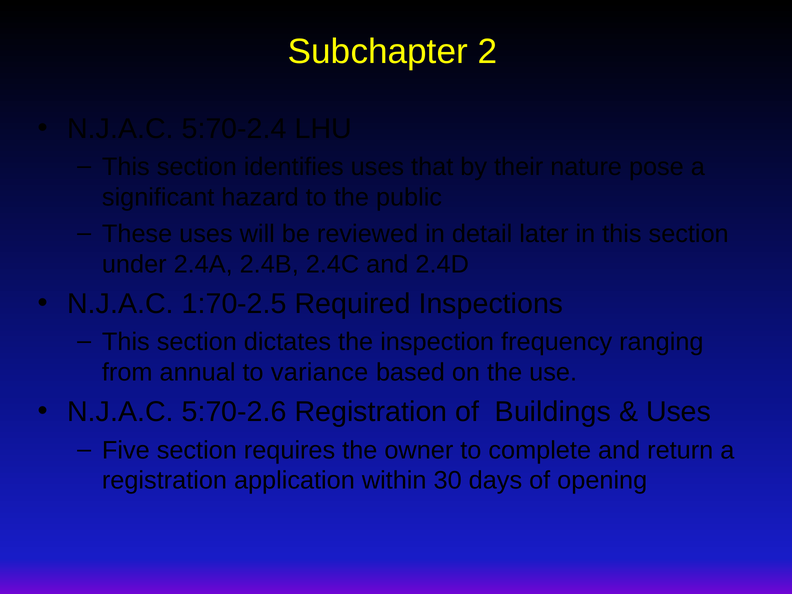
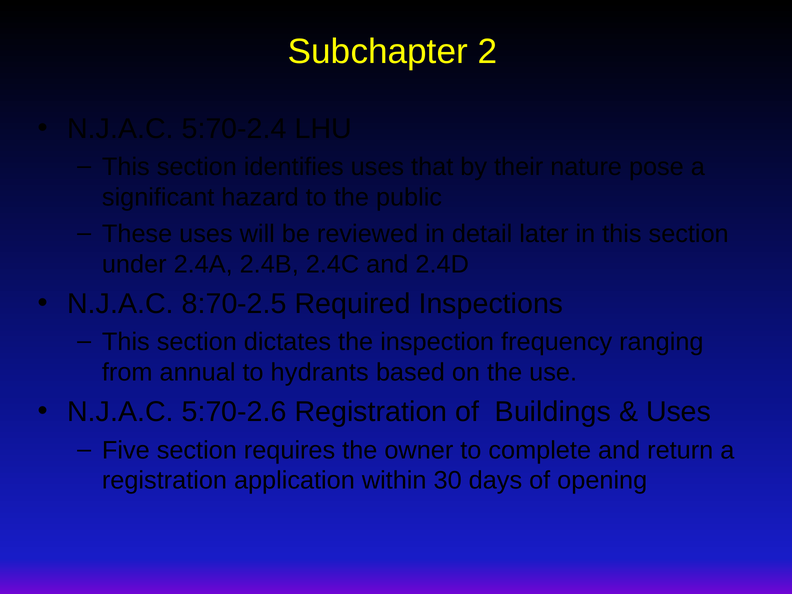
1:70-2.5: 1:70-2.5 -> 8:70-2.5
variance: variance -> hydrants
